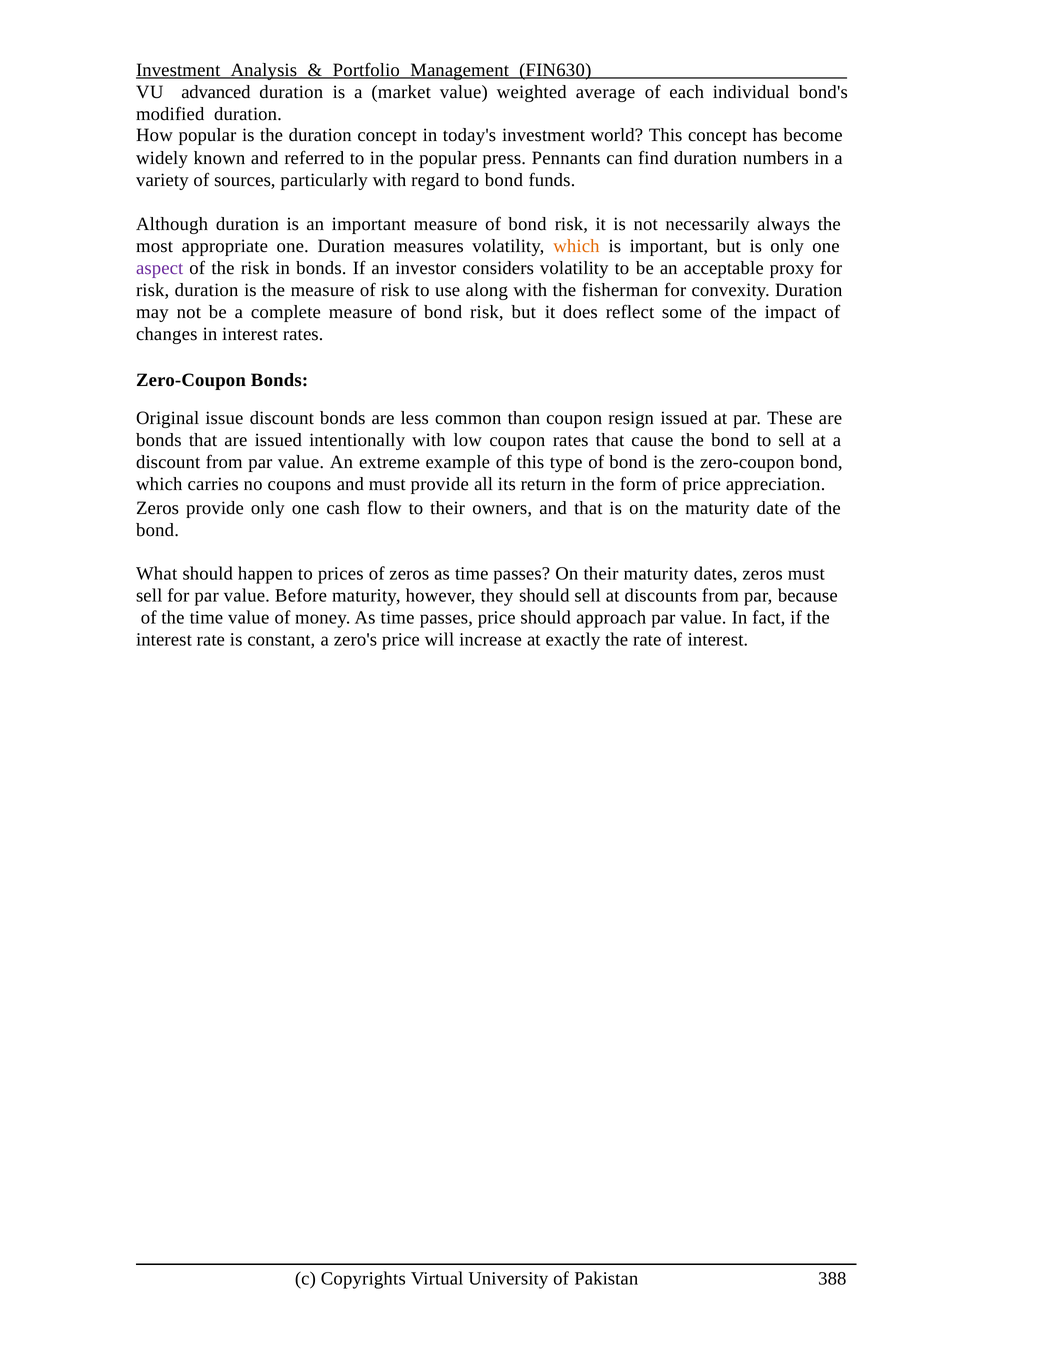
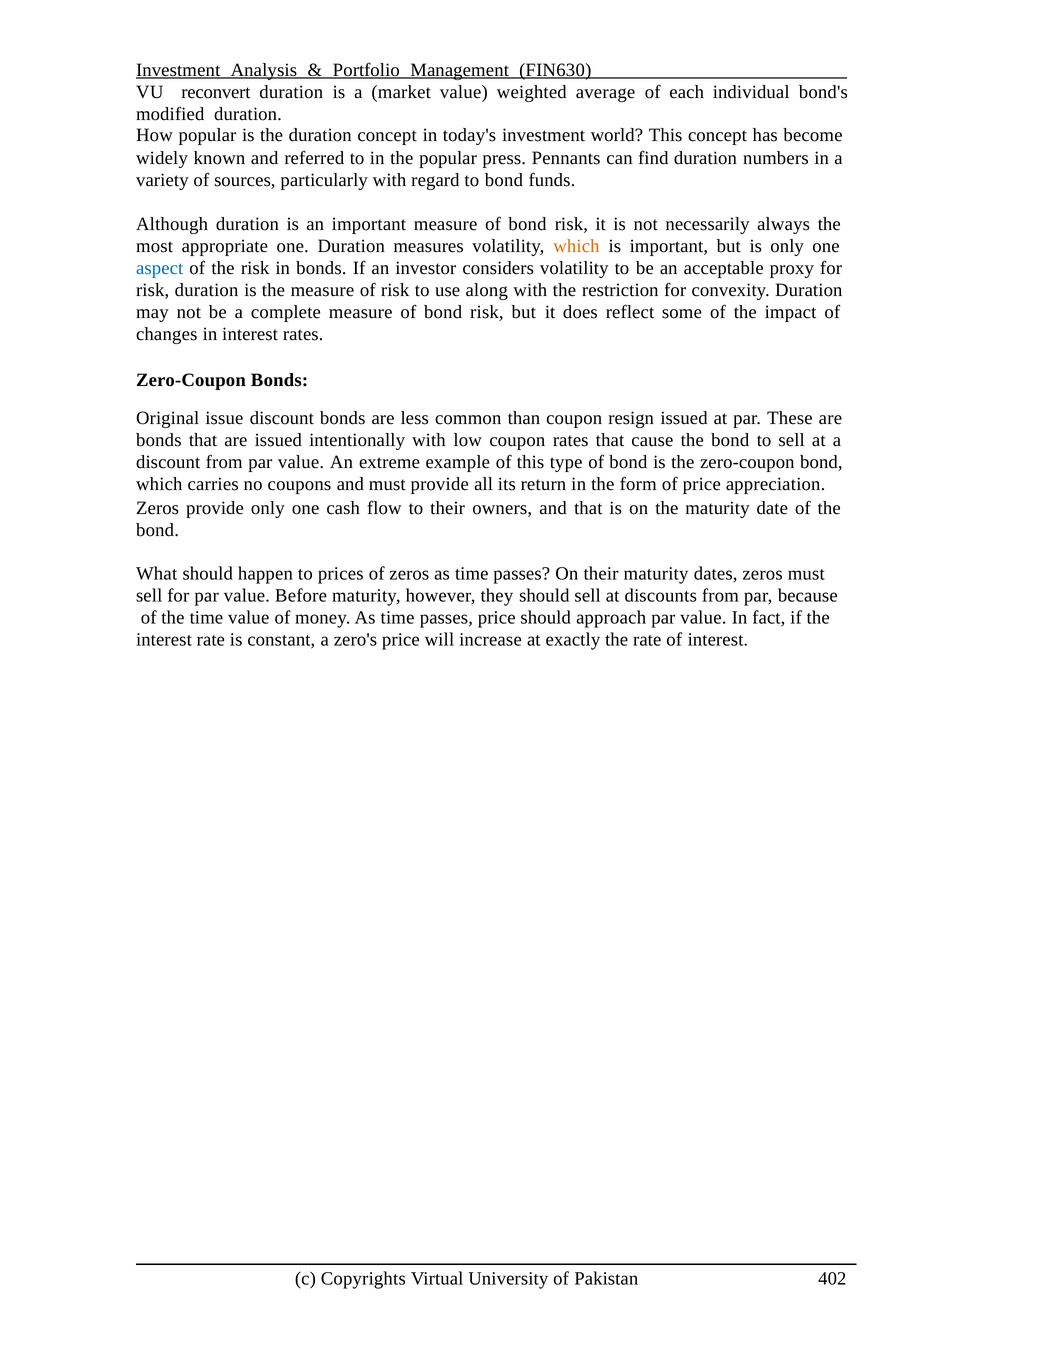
advanced: advanced -> reconvert
aspect colour: purple -> blue
fisherman: fisherman -> restriction
388: 388 -> 402
